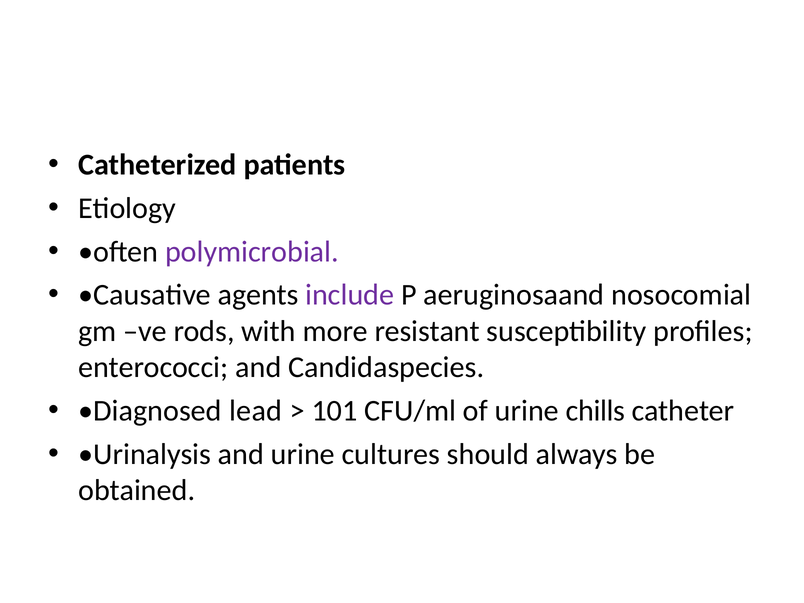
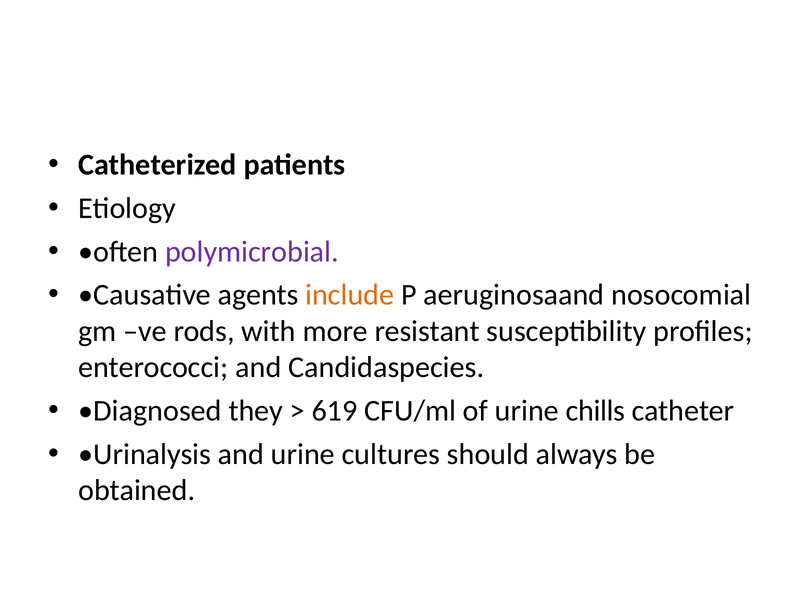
include colour: purple -> orange
lead: lead -> they
101: 101 -> 619
